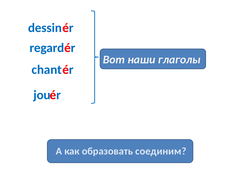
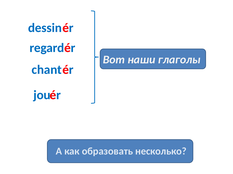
соединим: соединим -> несколько
